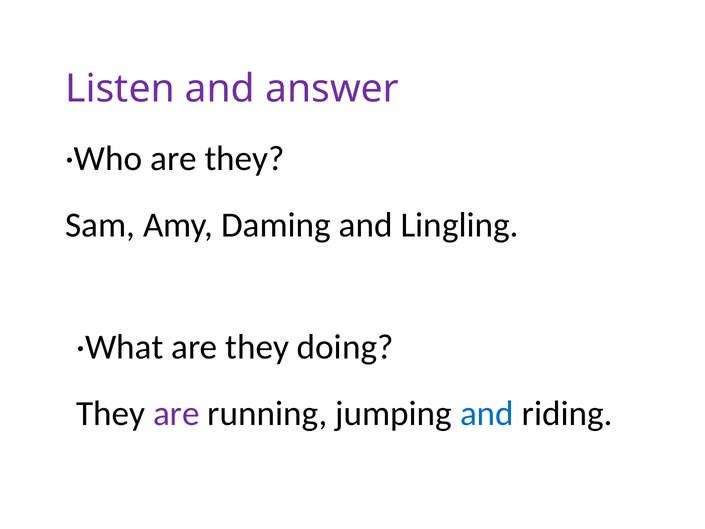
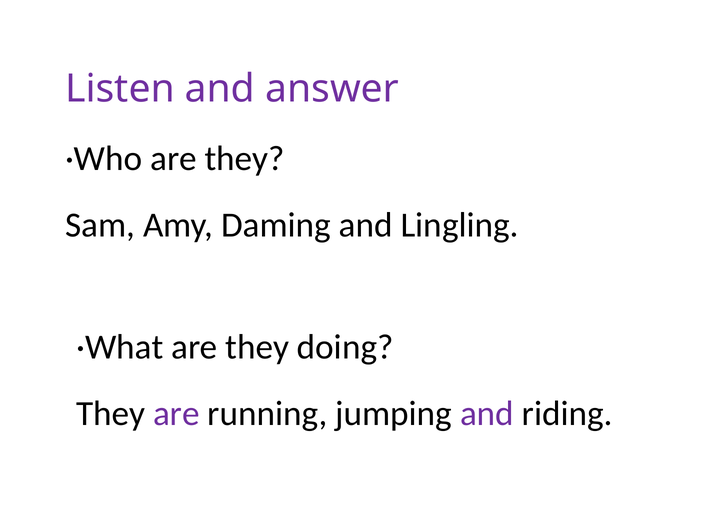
and at (487, 414) colour: blue -> purple
